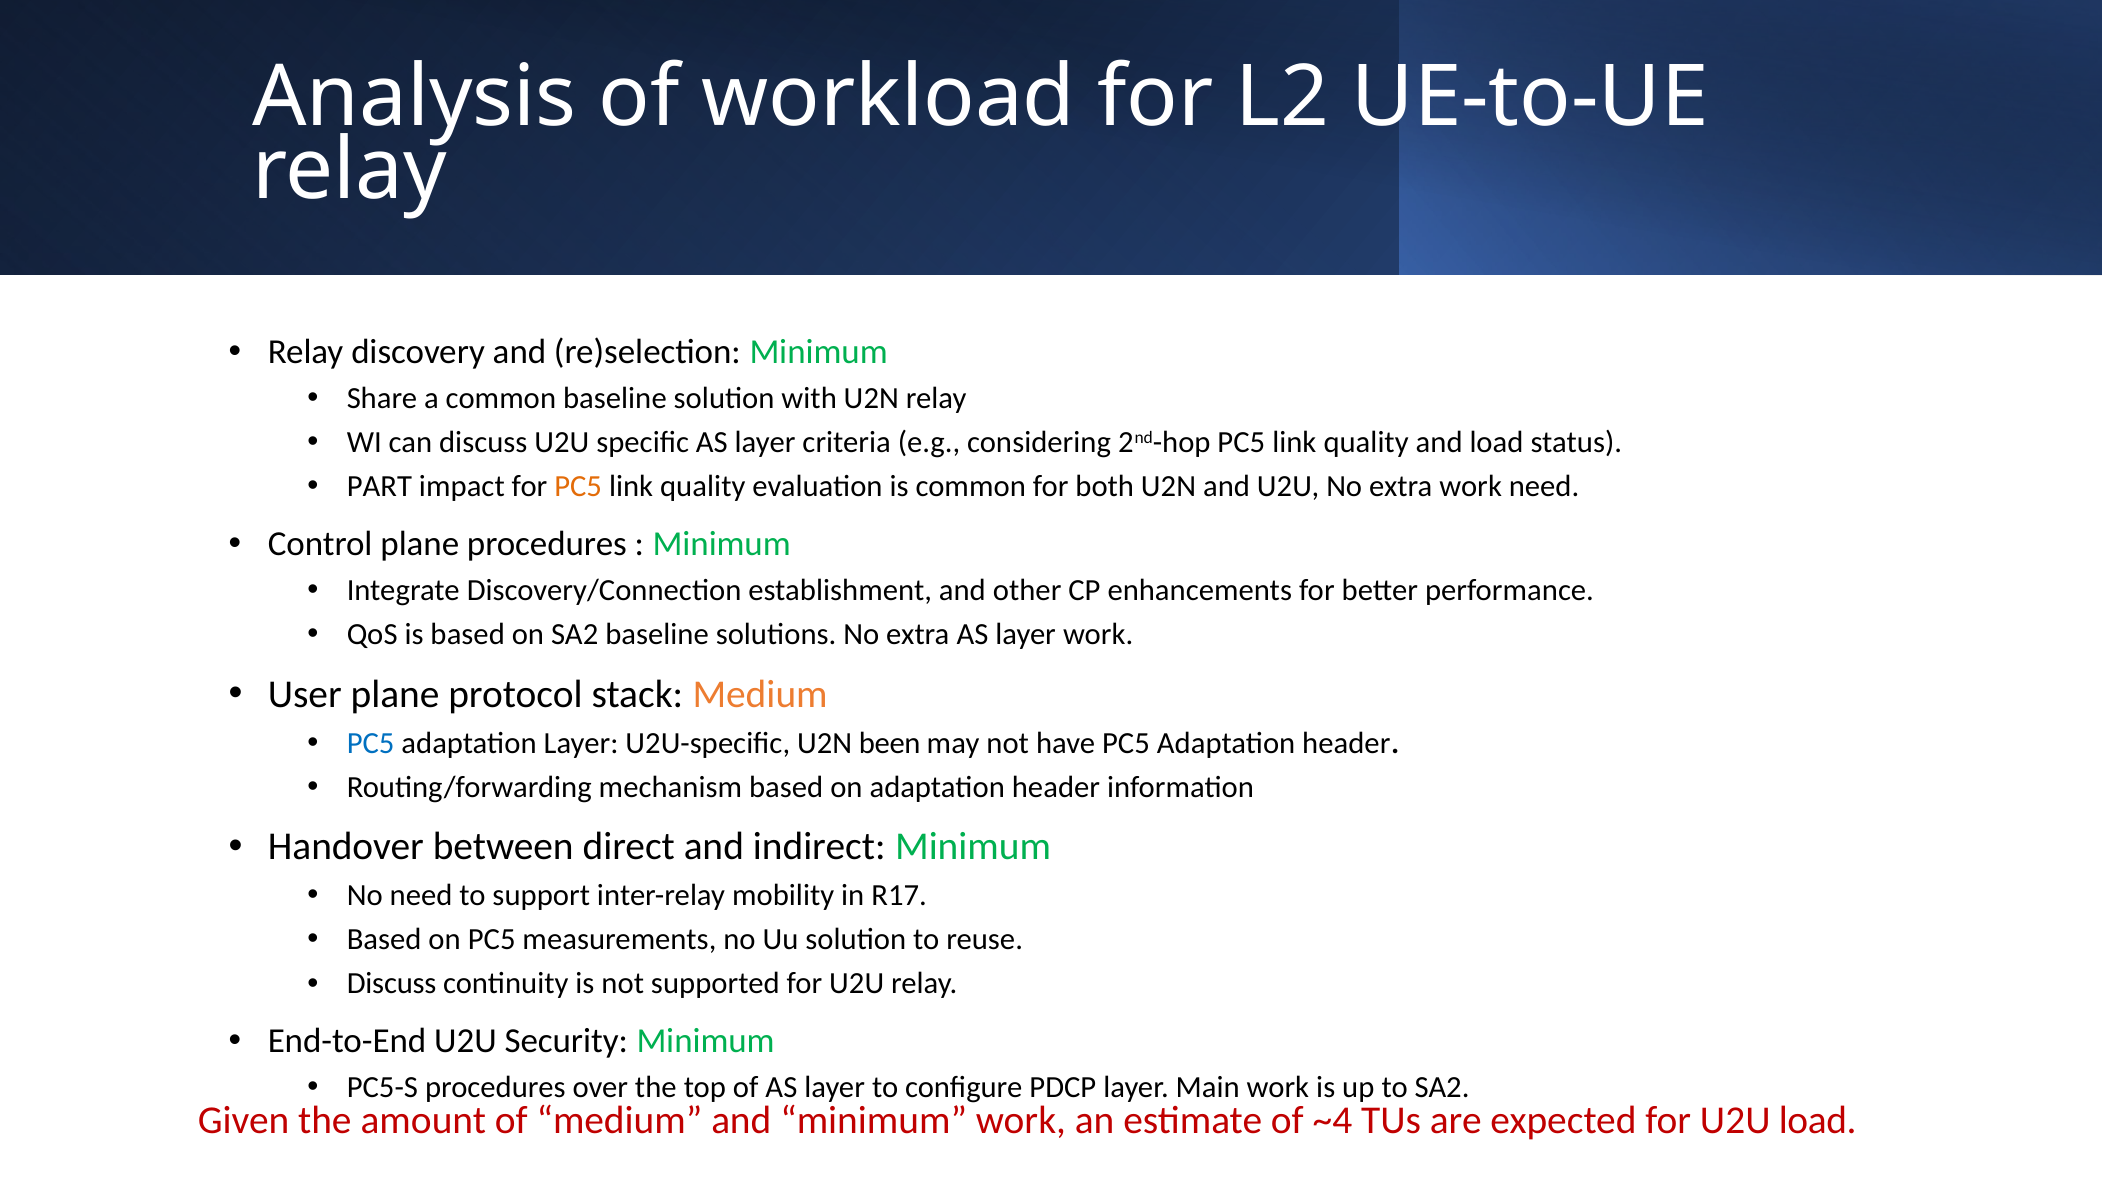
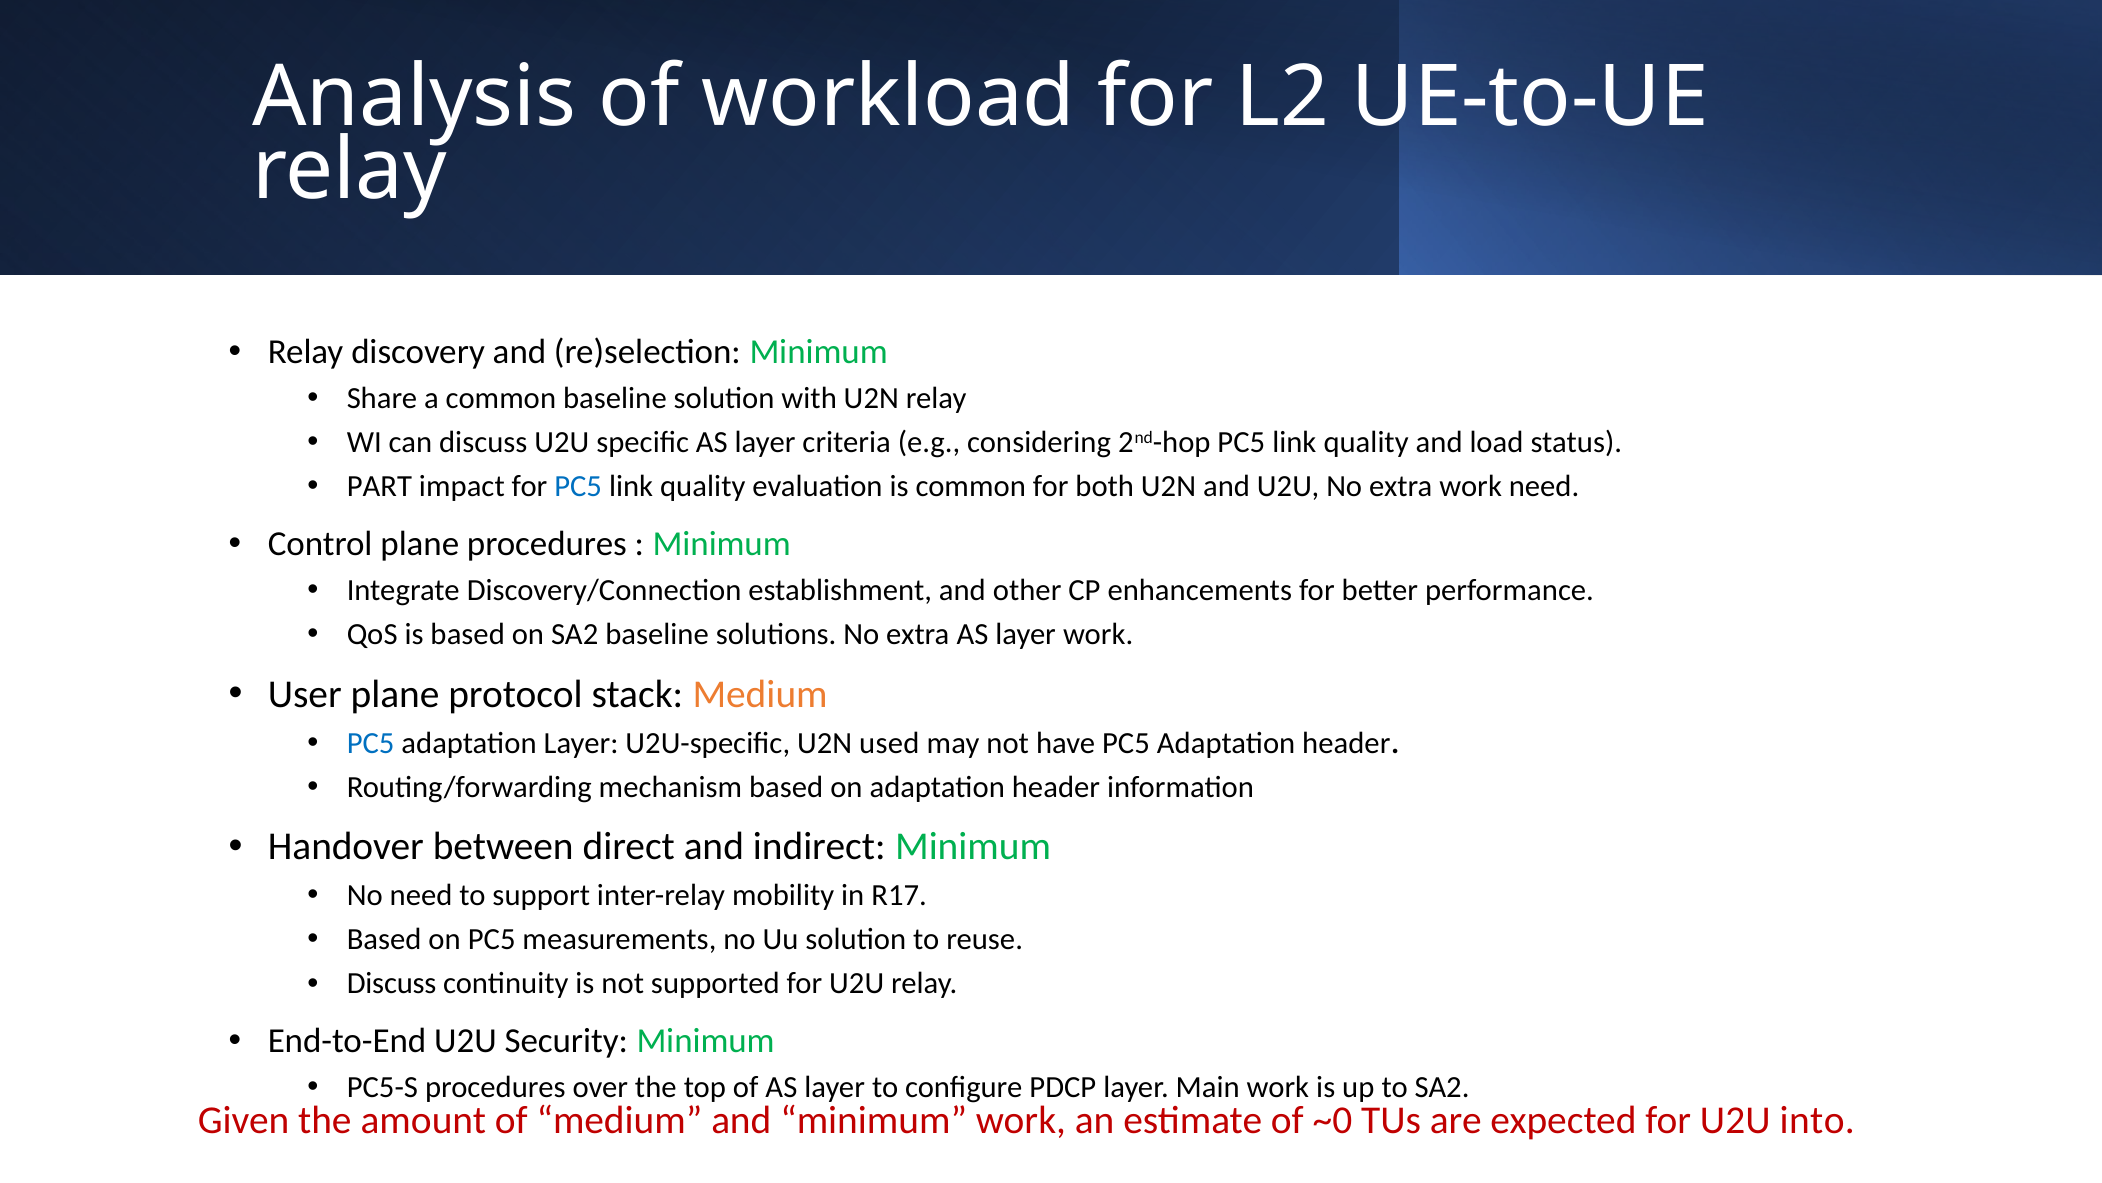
PC5 at (578, 486) colour: orange -> blue
been: been -> used
~4: ~4 -> ~0
U2U load: load -> into
